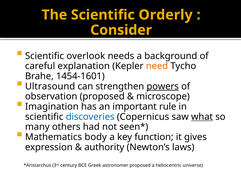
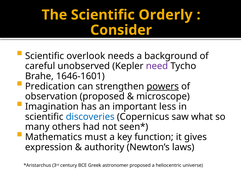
explanation: explanation -> unobserved
need colour: orange -> purple
1454-1601: 1454-1601 -> 1646-1601
Ultrasound: Ultrasound -> Predication
rule: rule -> less
what underline: present -> none
body: body -> must
